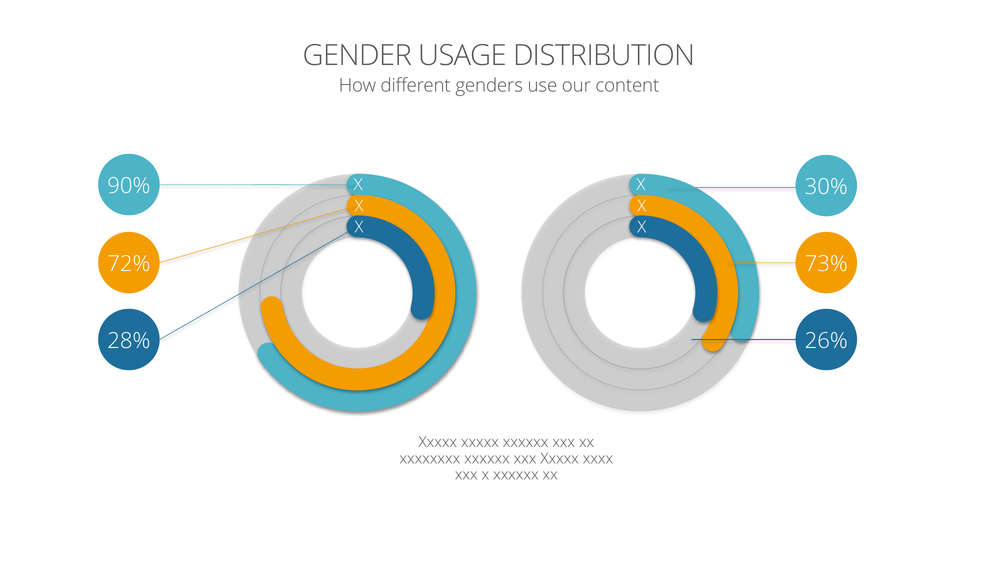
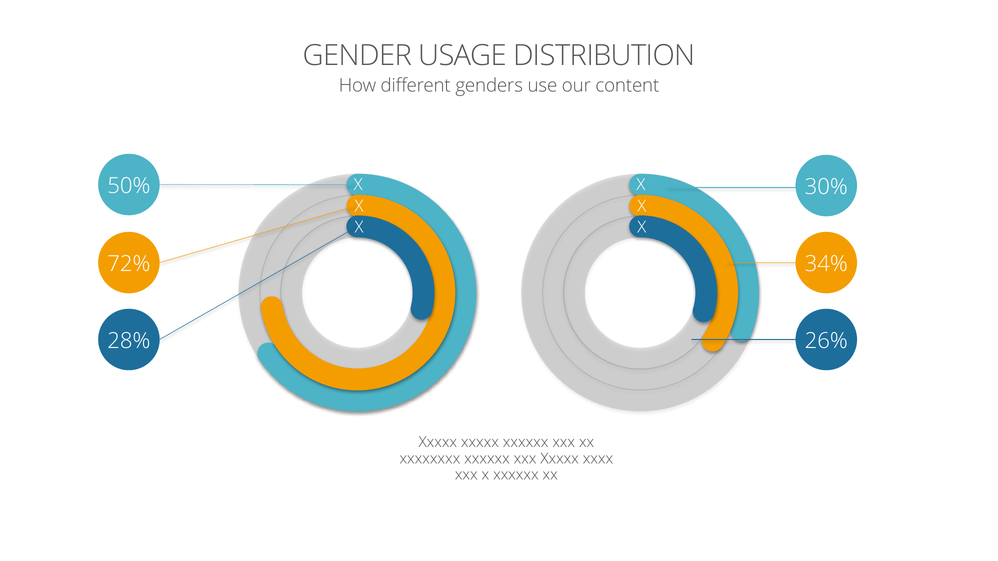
90%: 90% -> 50%
73%: 73% -> 34%
